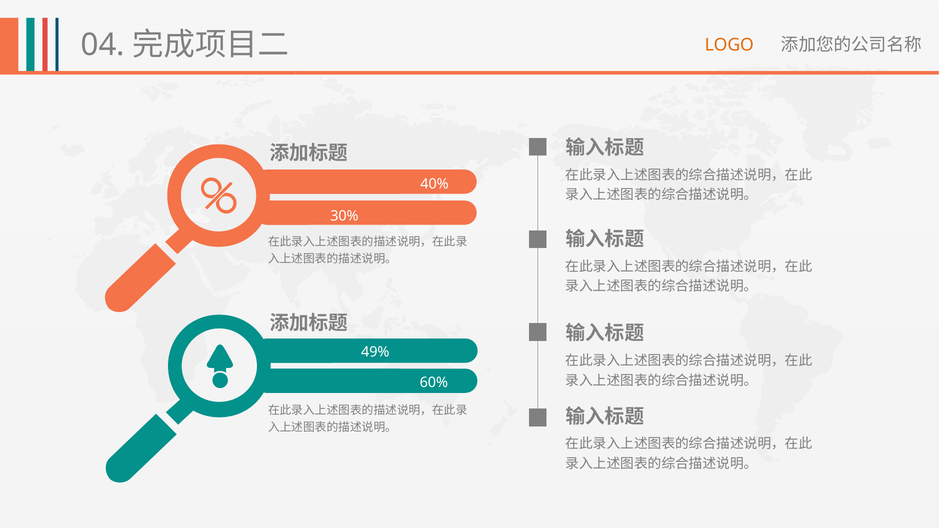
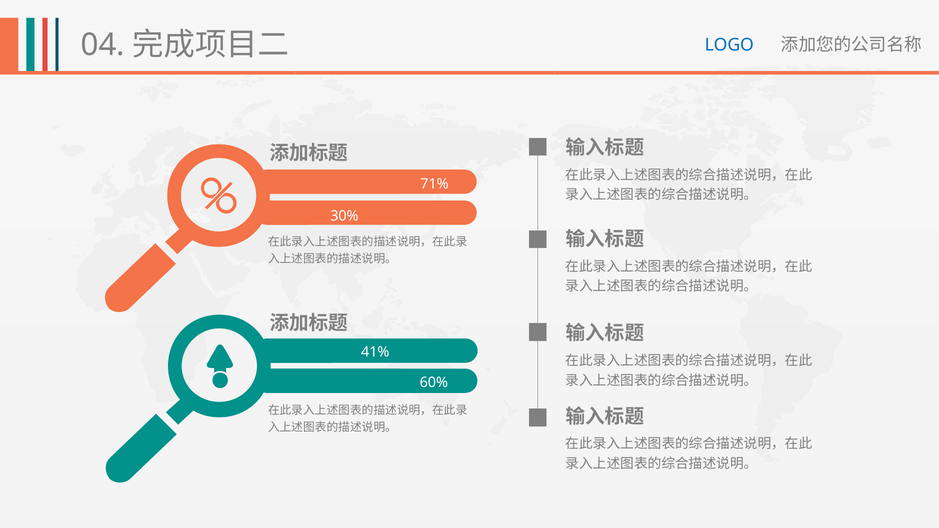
LOGO colour: orange -> blue
40%: 40% -> 71%
49%: 49% -> 41%
